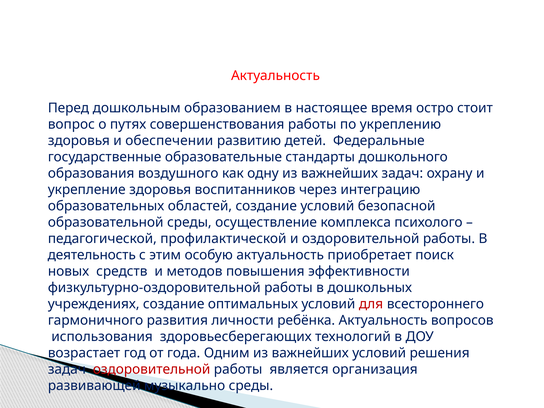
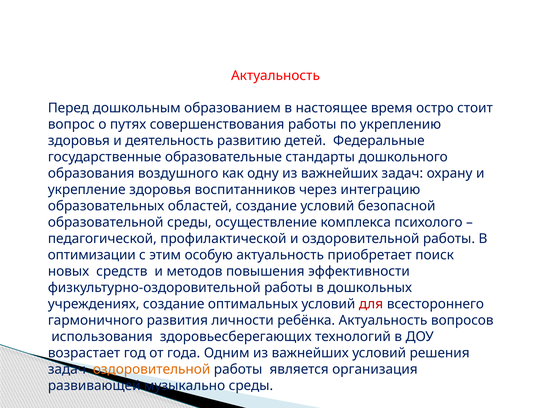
обеспечении: обеспечении -> деятельность
деятельность: деятельность -> оптимизации
оздоровительной at (152, 369) colour: red -> orange
